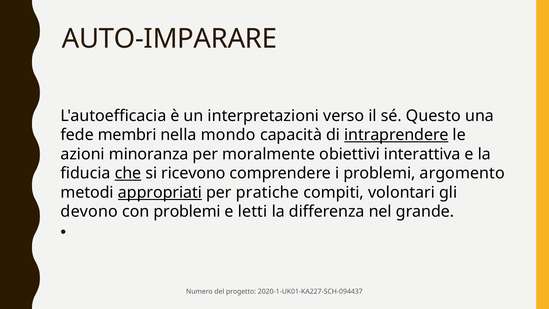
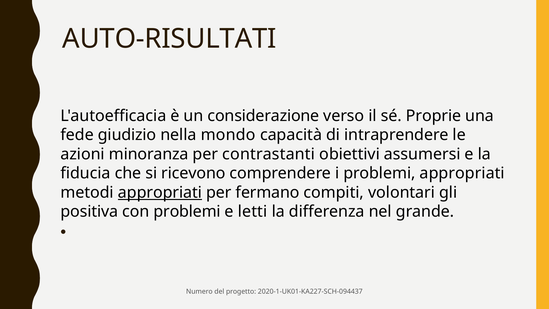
AUTO-IMPARARE: AUTO-IMPARARE -> AUTO-RISULTATI
interpretazioni: interpretazioni -> considerazione
Questo: Questo -> Proprie
membri: membri -> giudizio
intraprendere underline: present -> none
moralmente: moralmente -> contrastanti
interattiva: interattiva -> assumersi
che underline: present -> none
problemi argomento: argomento -> appropriati
pratiche: pratiche -> fermano
devono: devono -> positiva
